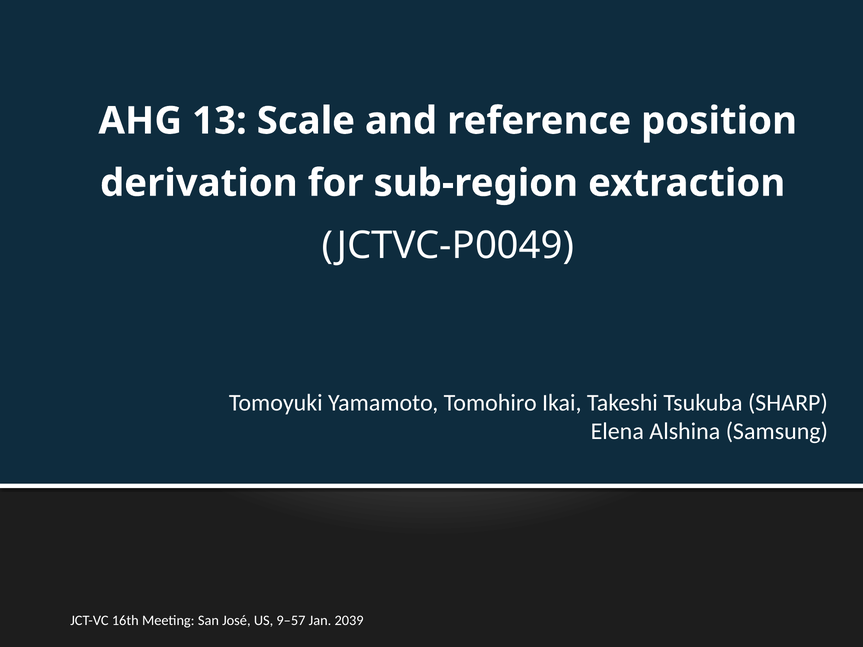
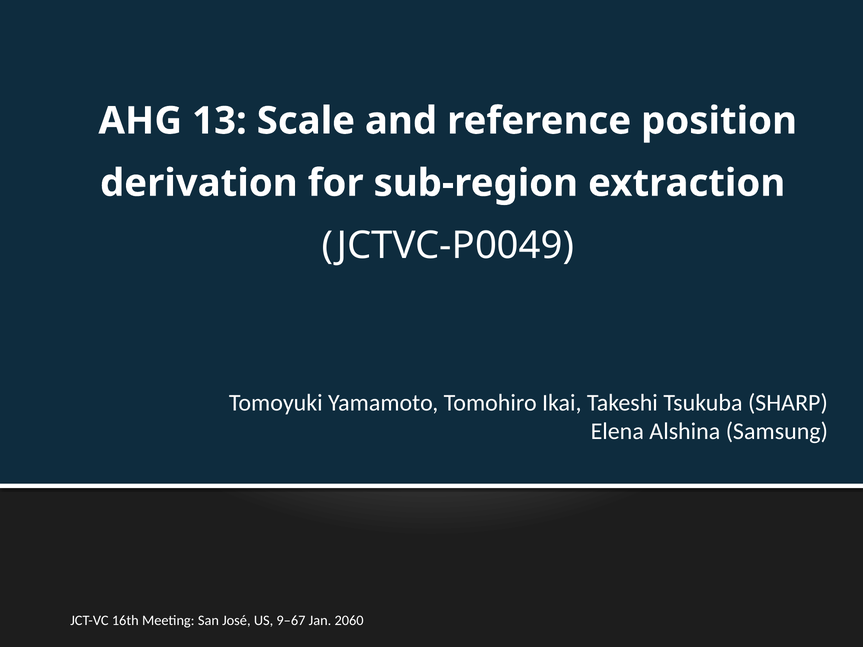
9–57: 9–57 -> 9–67
2039: 2039 -> 2060
